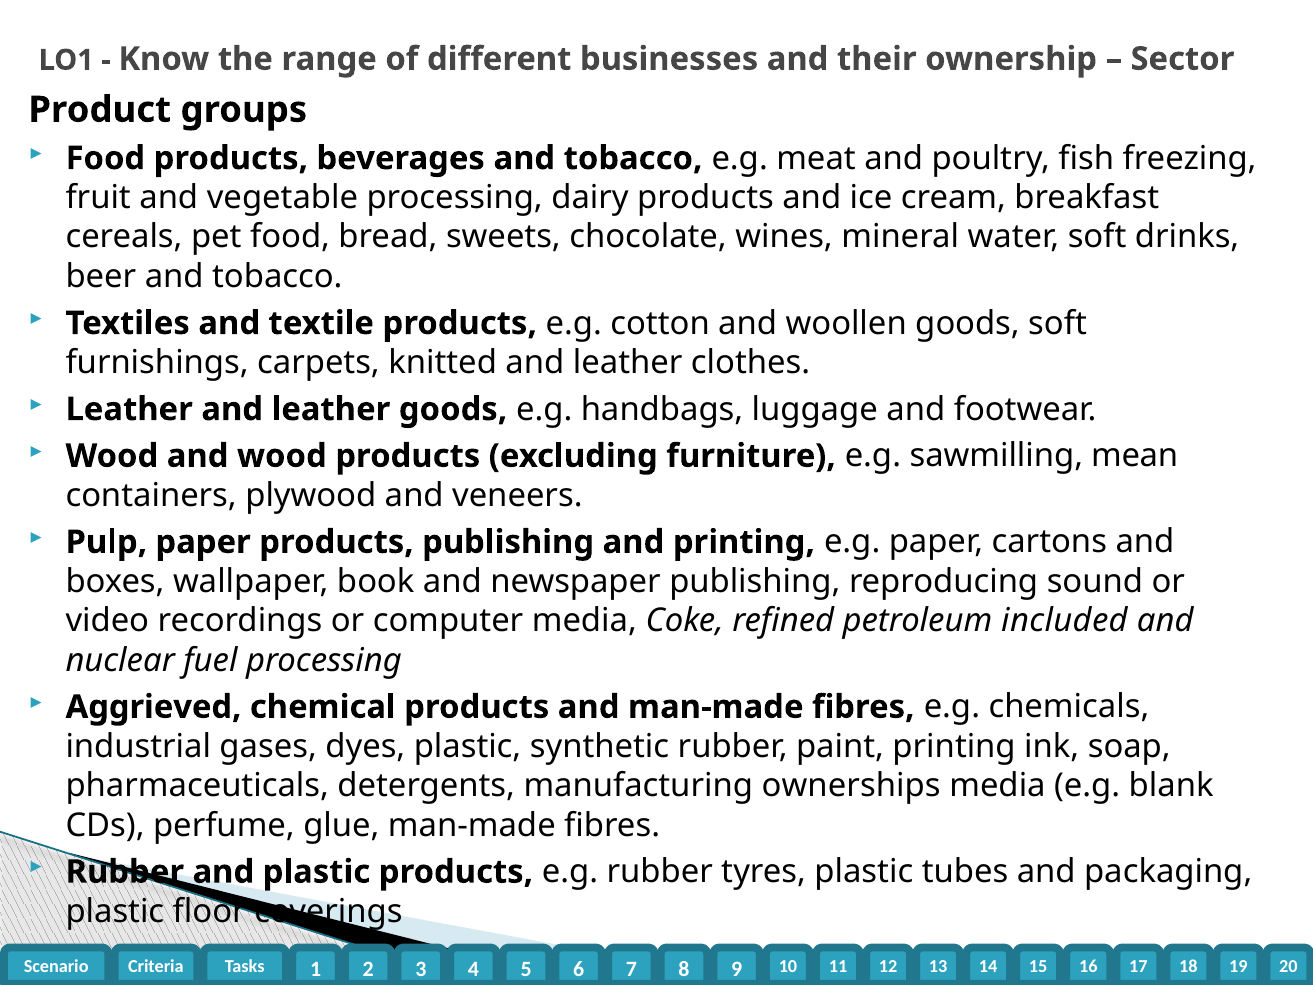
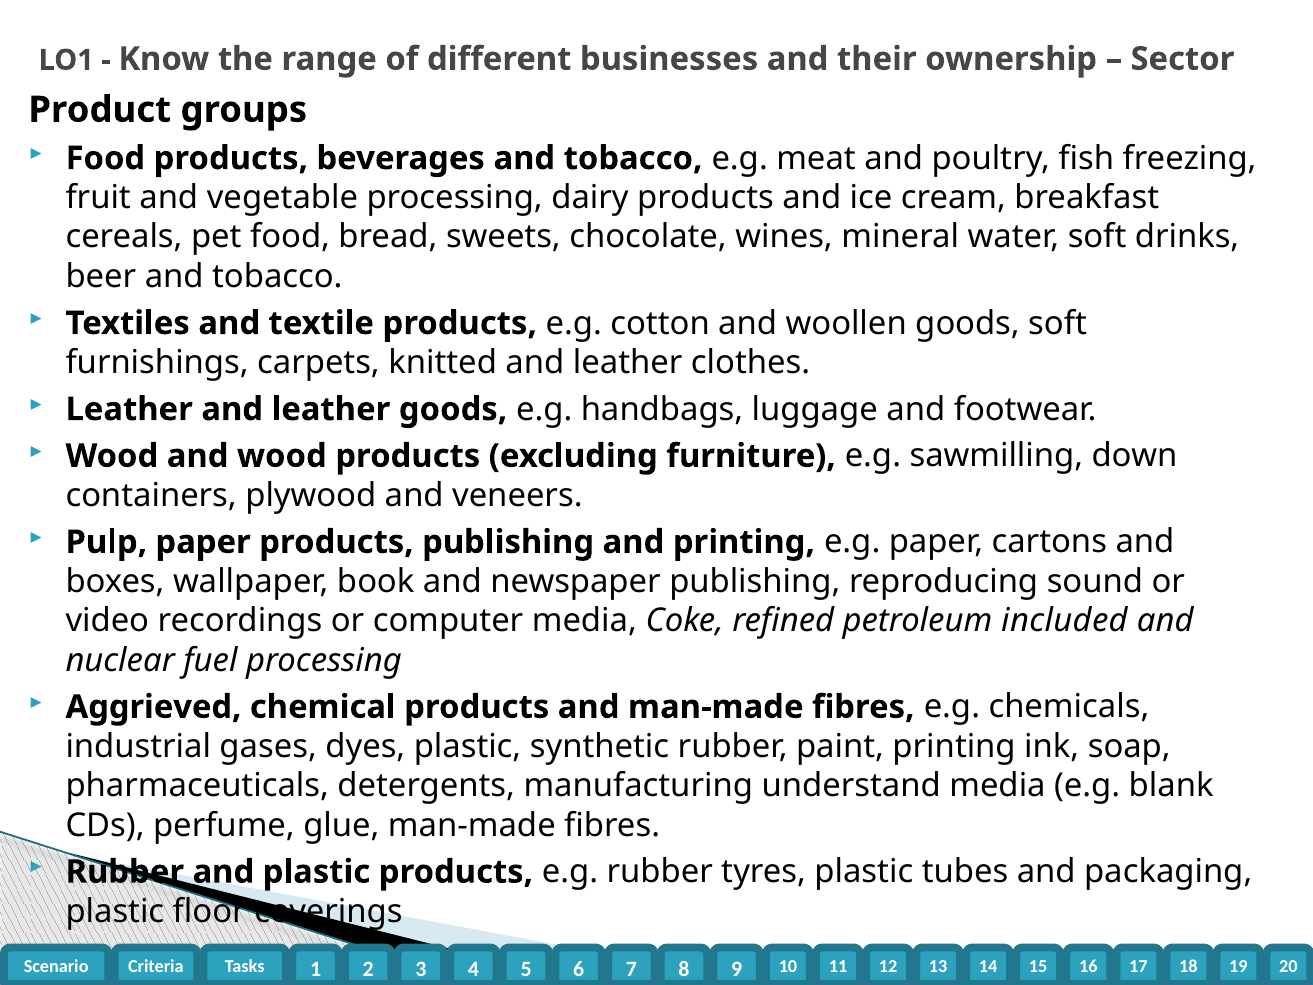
mean: mean -> down
ownerships: ownerships -> understand
